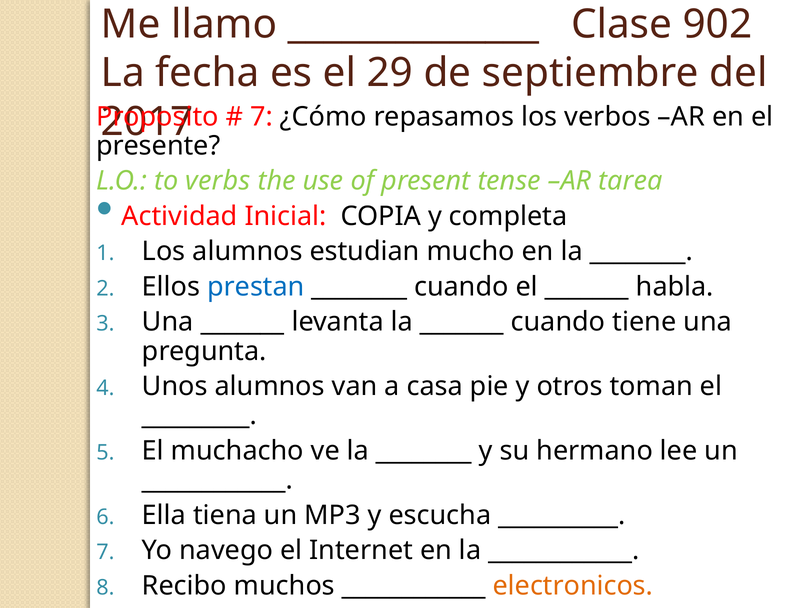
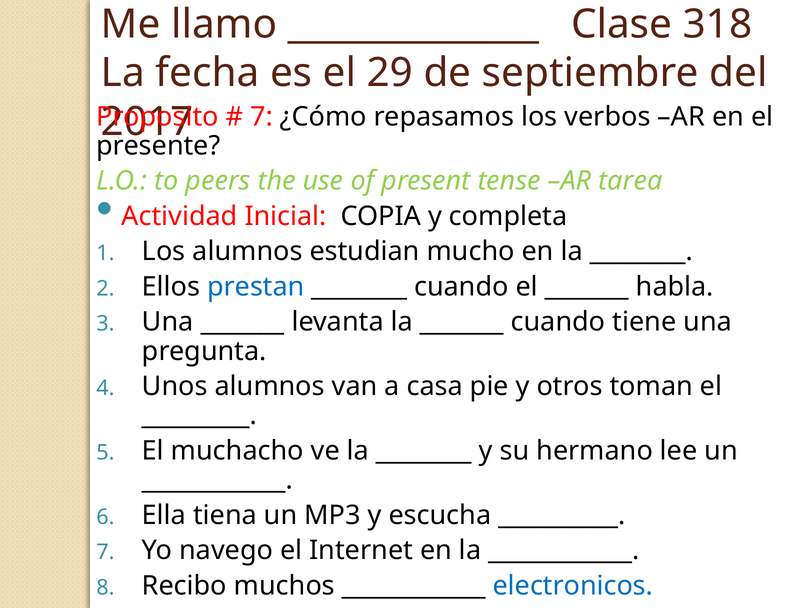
902: 902 -> 318
verbs: verbs -> peers
electronicos colour: orange -> blue
